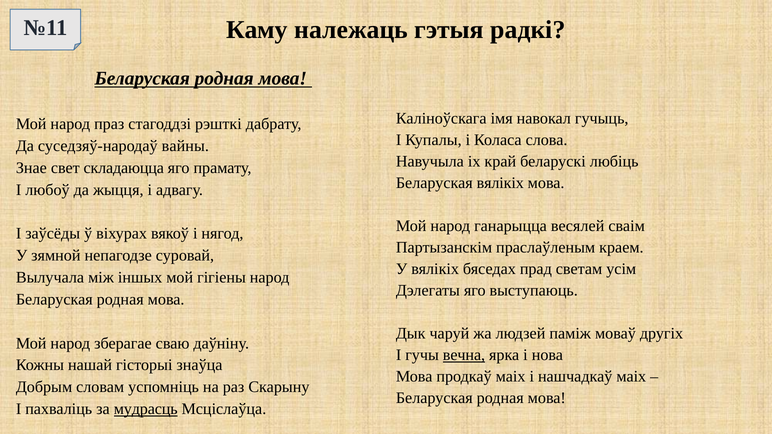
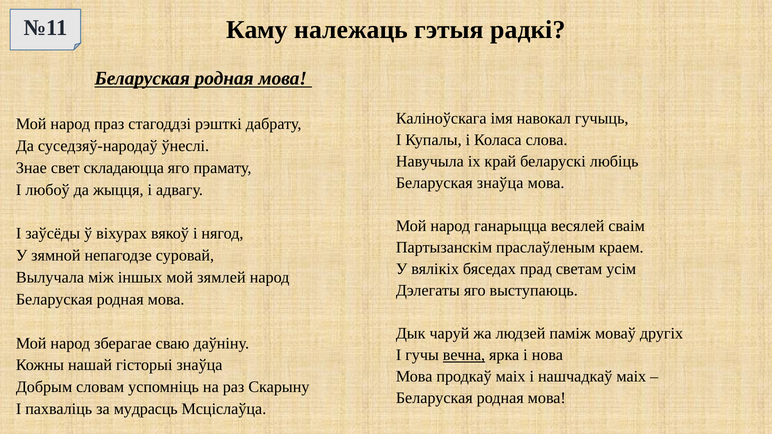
вайны: вайны -> ўнеслі
Беларуская вялікіх: вялікіх -> знаўца
гігіены: гігіены -> зямлей
мудрасць underline: present -> none
